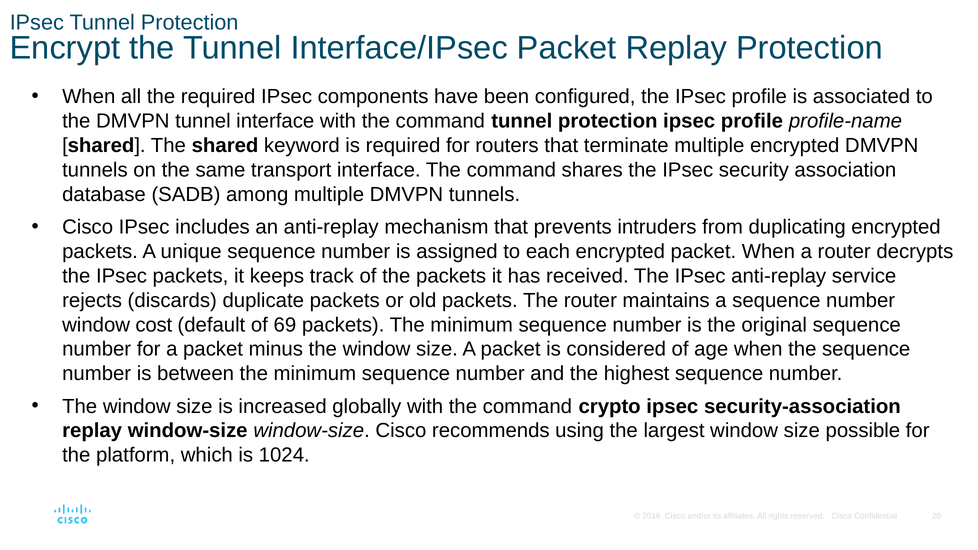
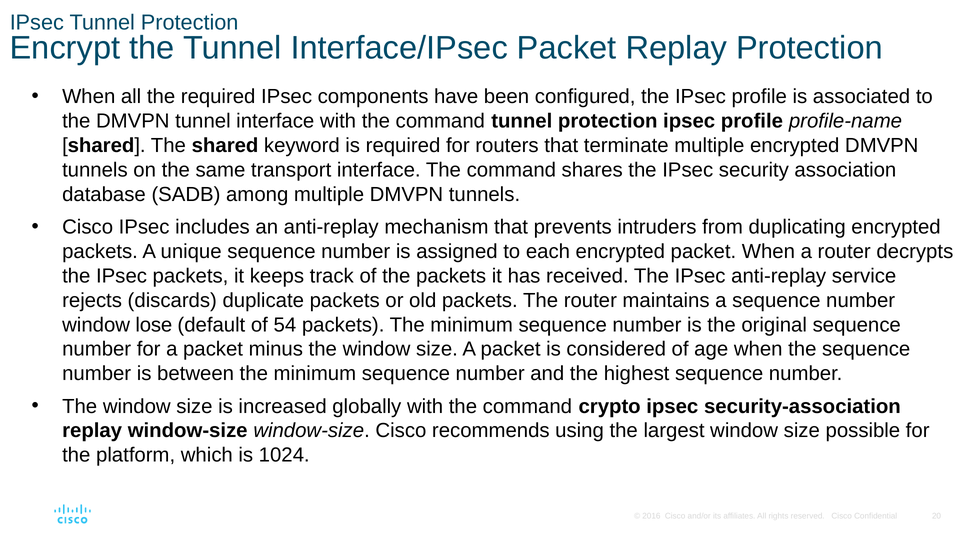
cost: cost -> lose
69: 69 -> 54
